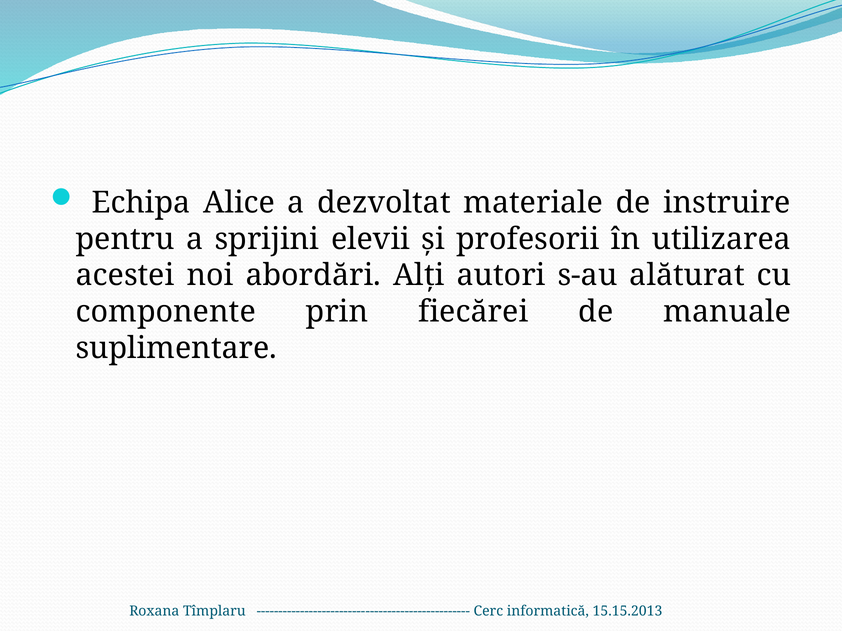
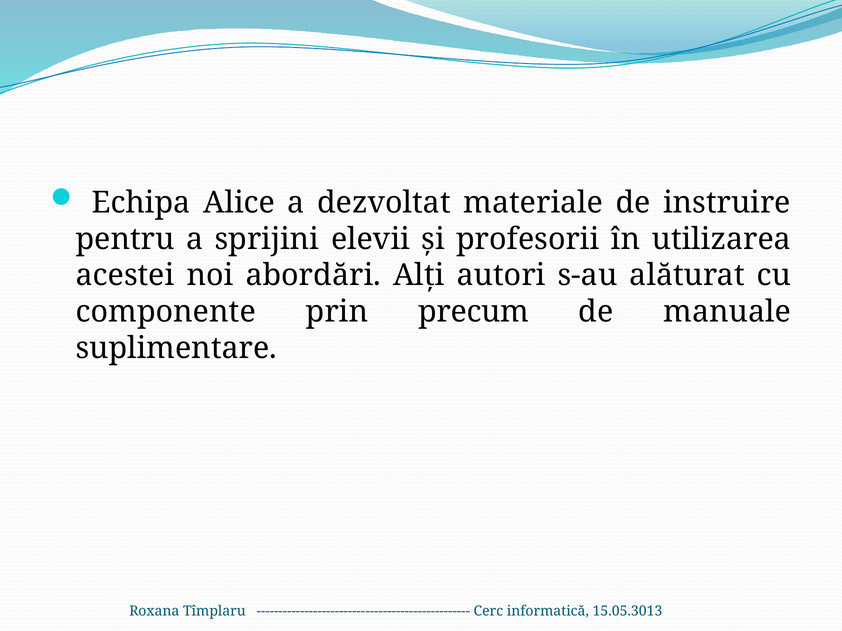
fiecărei: fiecărei -> precum
15.15.2013: 15.15.2013 -> 15.05.3013
